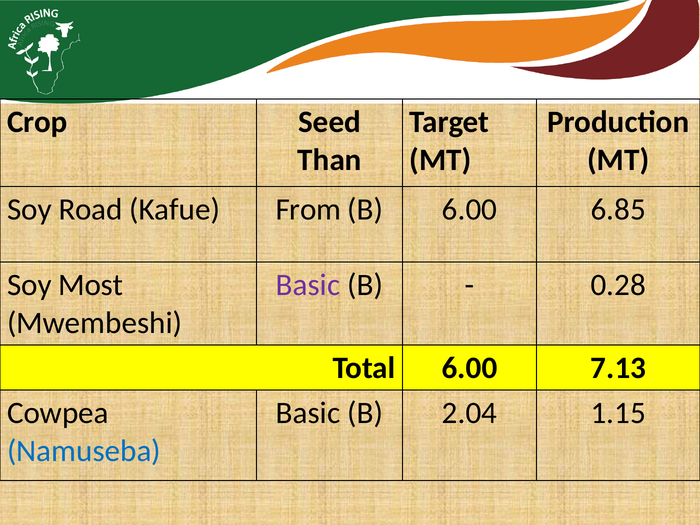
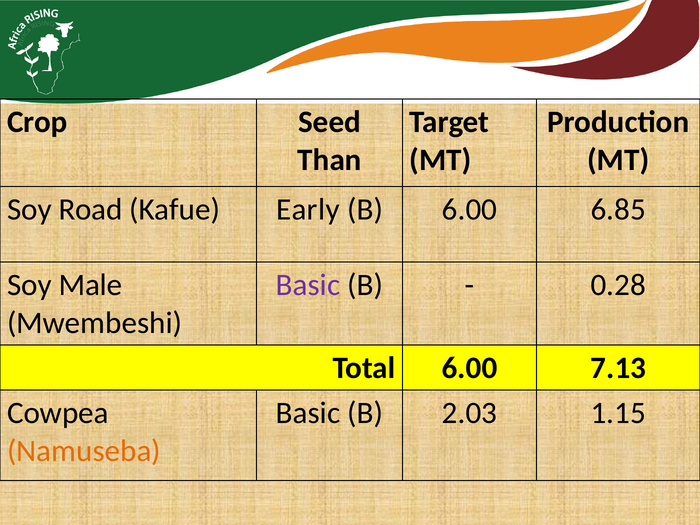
From: From -> Early
Most: Most -> Male
2.04: 2.04 -> 2.03
Namuseba colour: blue -> orange
